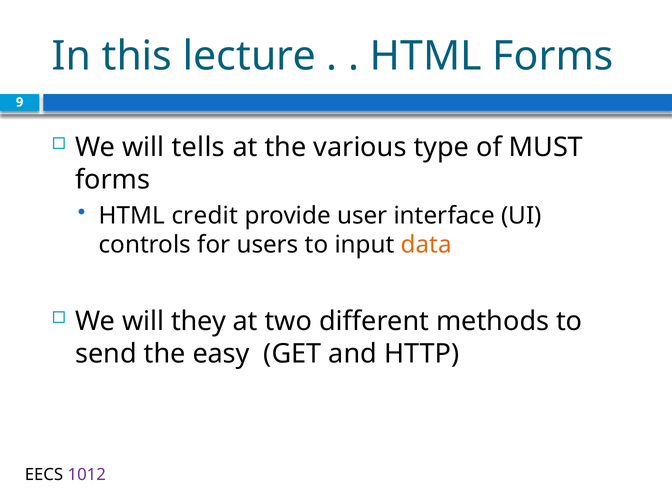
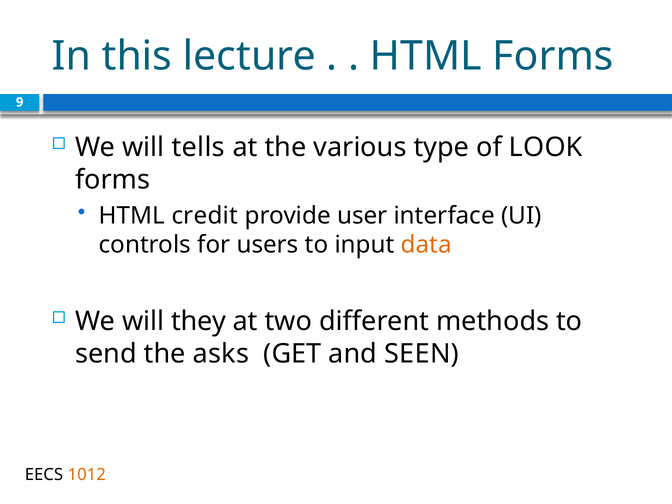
MUST: MUST -> LOOK
easy: easy -> asks
HTTP: HTTP -> SEEN
1012 colour: purple -> orange
